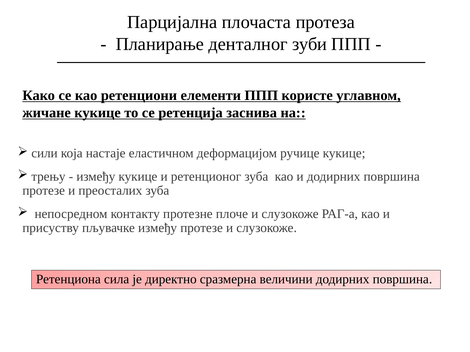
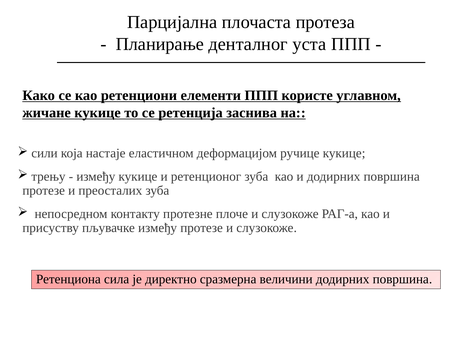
зуби: зуби -> уста
